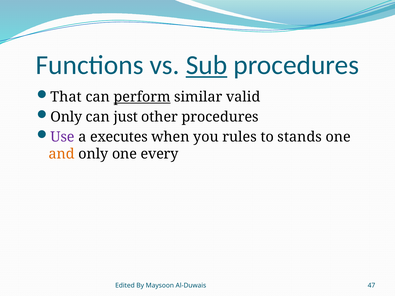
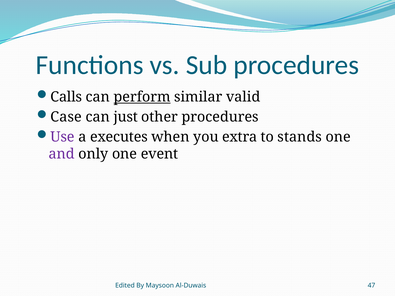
Sub underline: present -> none
That: That -> Calls
Only at (66, 117): Only -> Case
rules: rules -> extra
and colour: orange -> purple
every: every -> event
